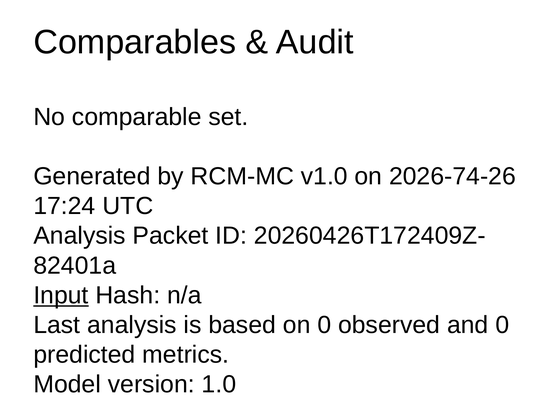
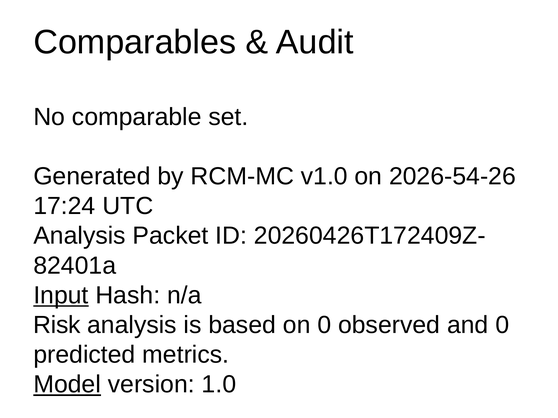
2026-74-26: 2026-74-26 -> 2026-54-26
Last: Last -> Risk
Model underline: none -> present
